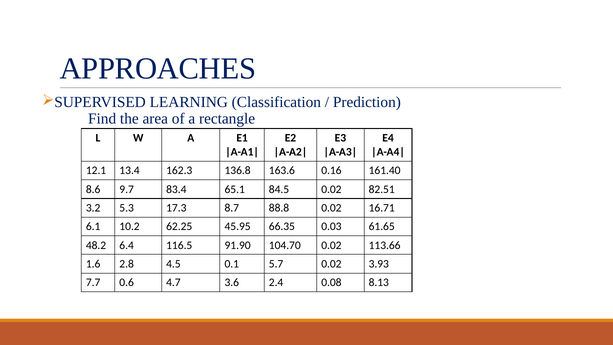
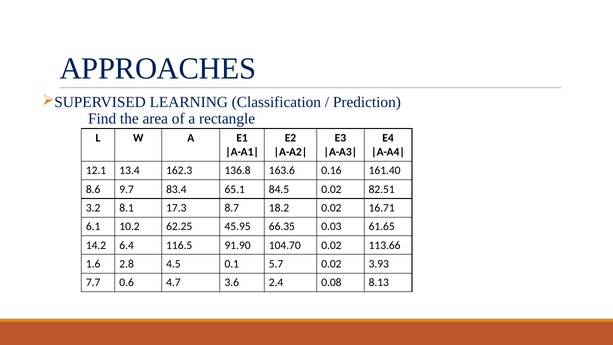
5.3: 5.3 -> 8.1
88.8: 88.8 -> 18.2
48.2: 48.2 -> 14.2
